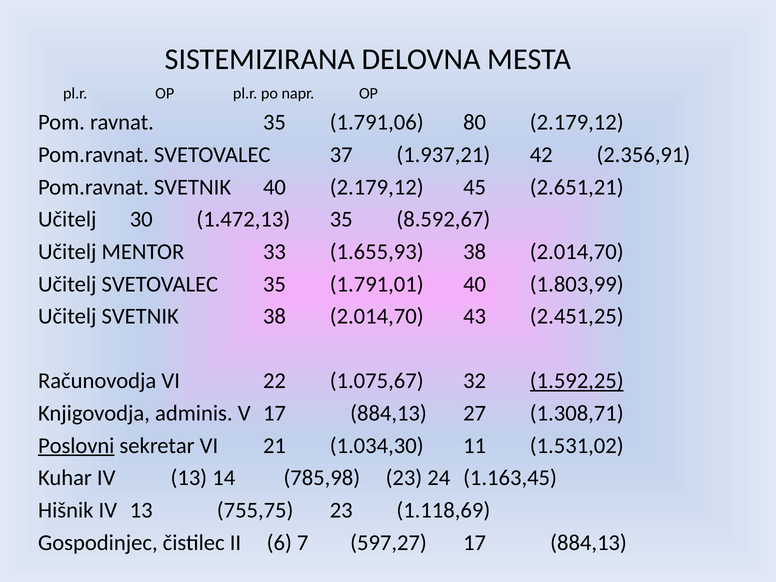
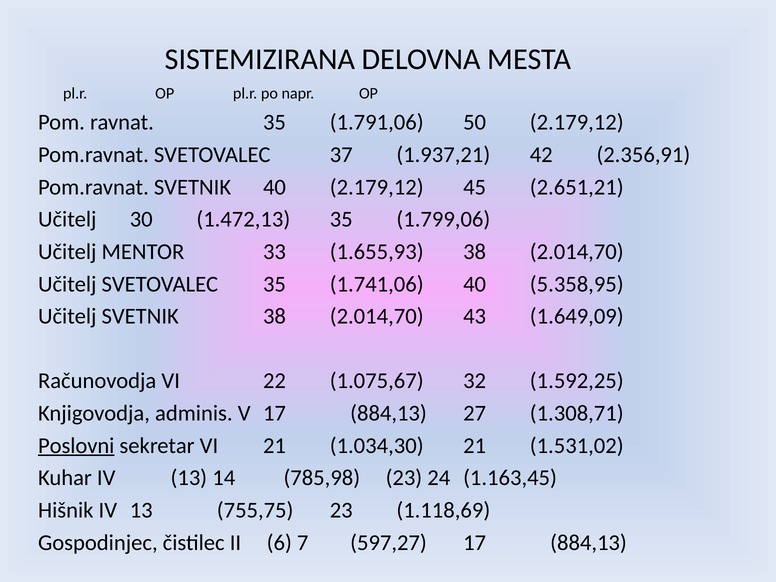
80: 80 -> 50
8.592,67: 8.592,67 -> 1.799,06
1.791,01: 1.791,01 -> 1.741,06
1.803,99: 1.803,99 -> 5.358,95
2.451,25: 2.451,25 -> 1.649,09
1.592,25 underline: present -> none
1.034,30 11: 11 -> 21
